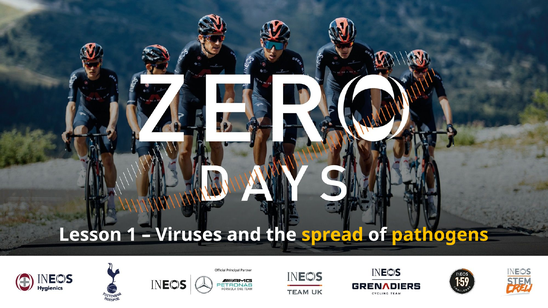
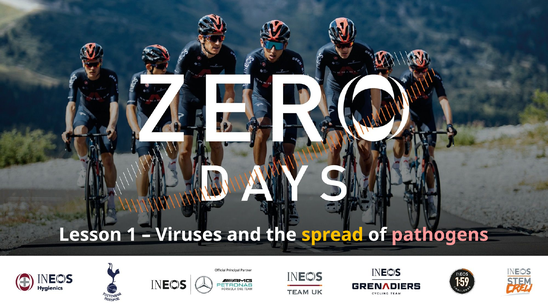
pathogens colour: yellow -> pink
